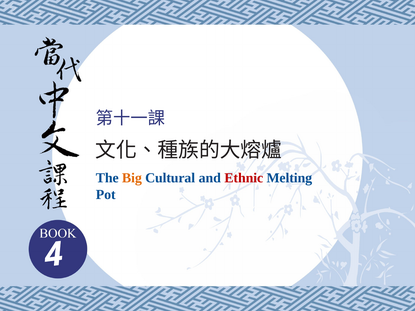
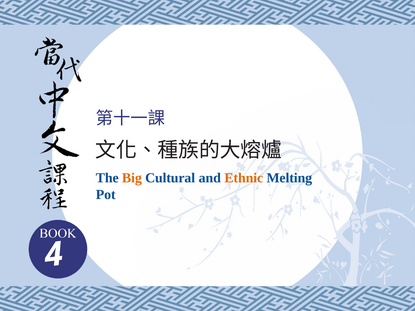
Ethnic colour: red -> orange
